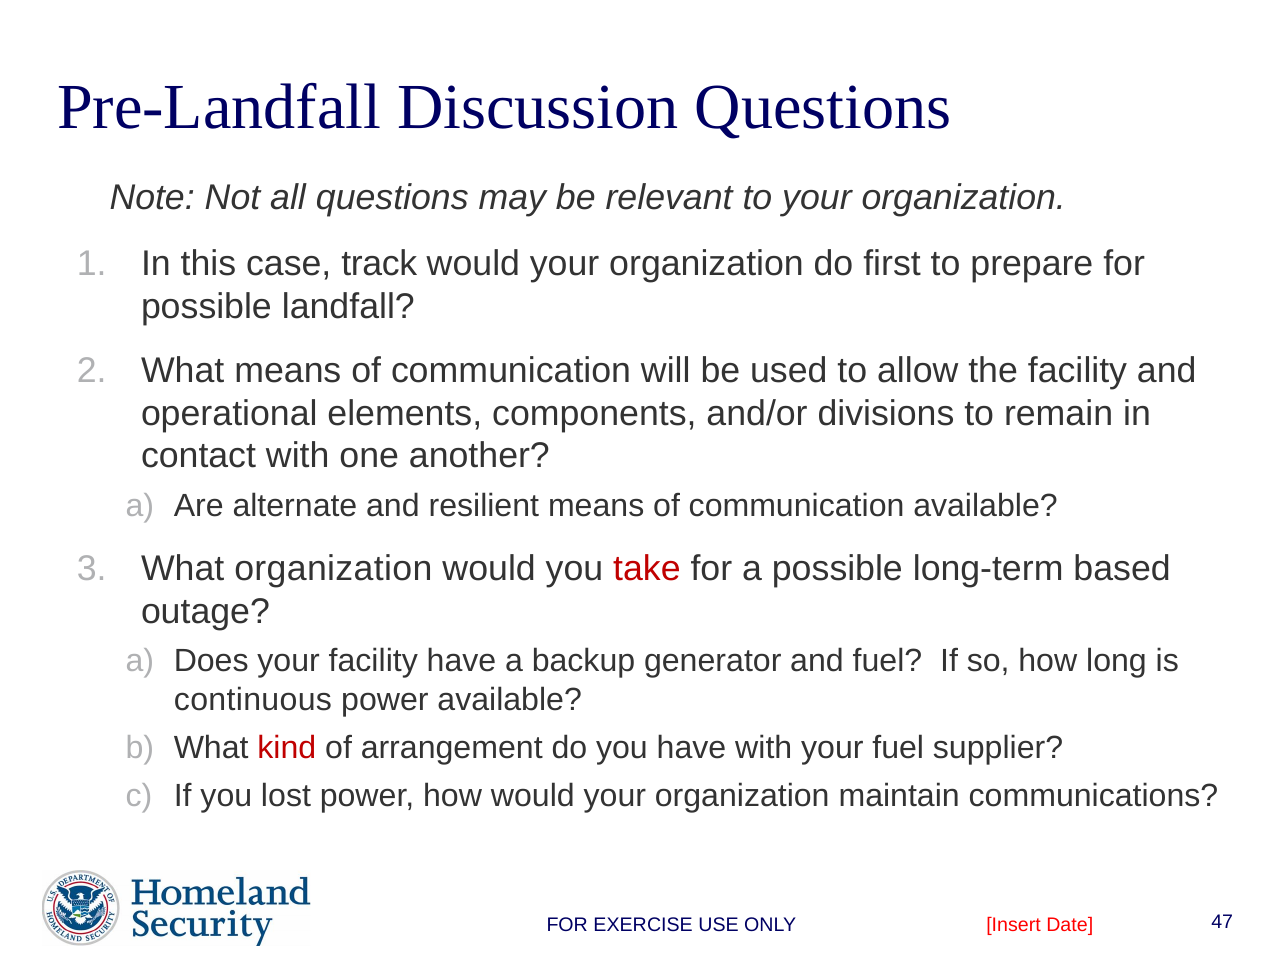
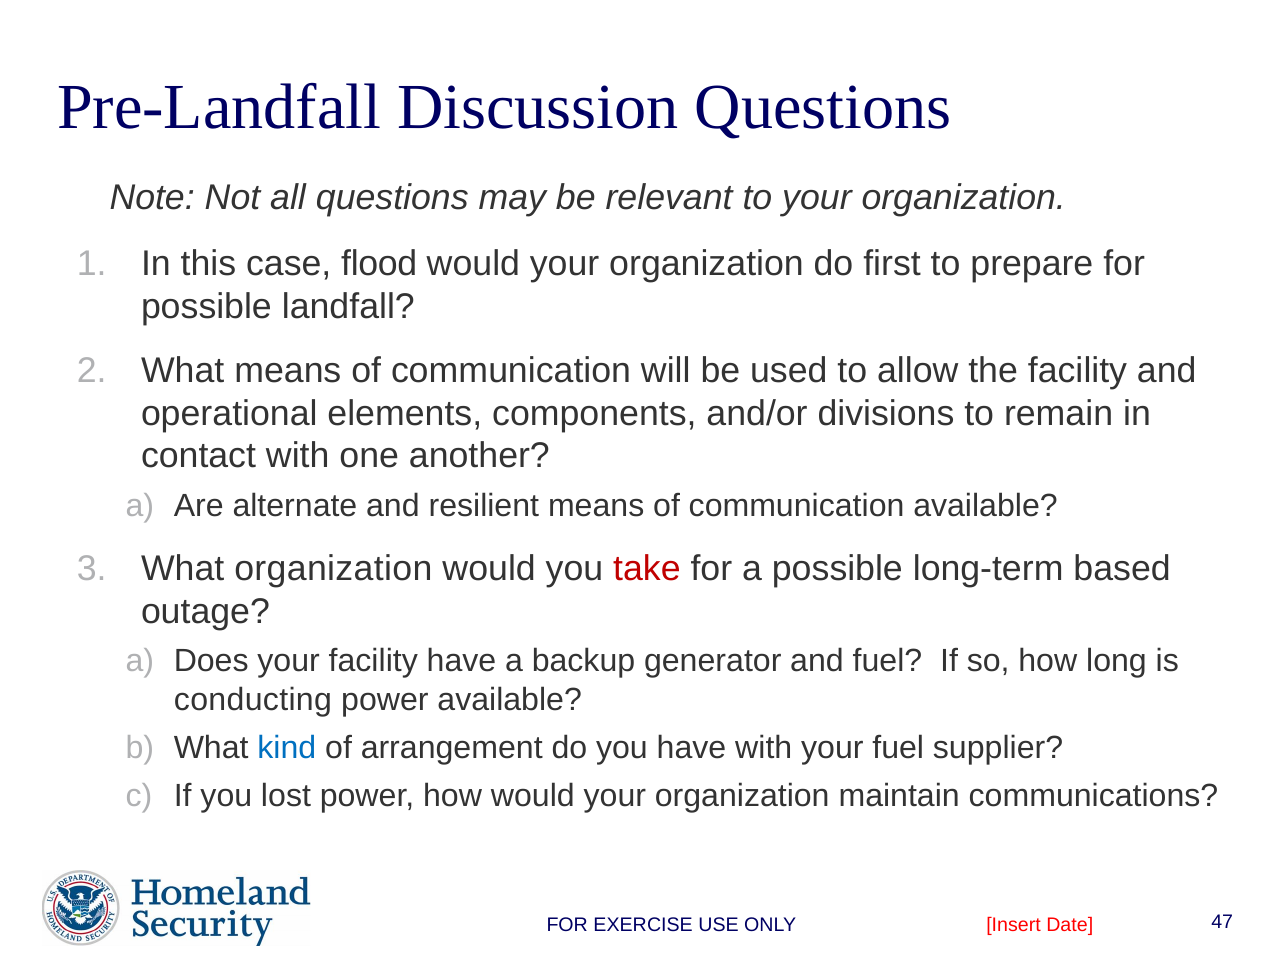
track: track -> flood
continuous: continuous -> conducting
kind colour: red -> blue
